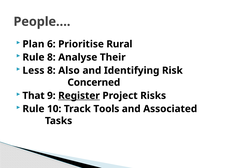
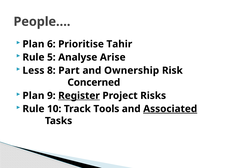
Rural: Rural -> Tahir
Rule 8: 8 -> 5
Their: Their -> Arise
Also: Also -> Part
Identifying: Identifying -> Ownership
That at (34, 96): That -> Plan
Associated underline: none -> present
